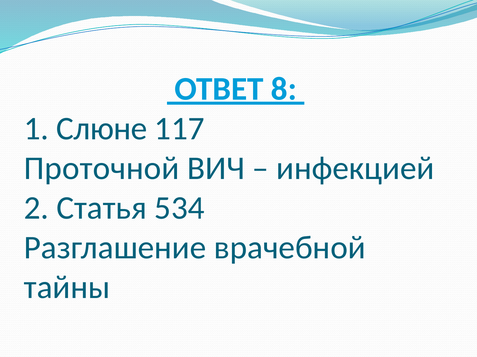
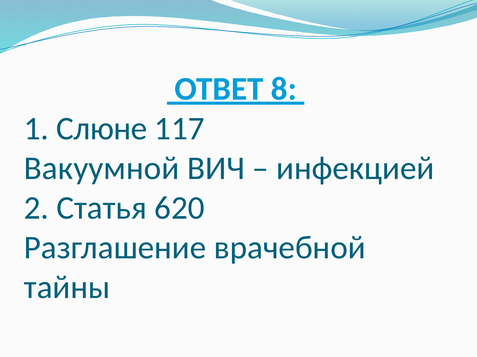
Проточной: Проточной -> Вакуумной
534: 534 -> 620
